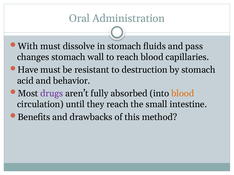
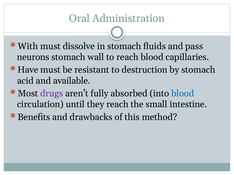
changes: changes -> neurons
behavior: behavior -> available
blood at (183, 94) colour: orange -> blue
